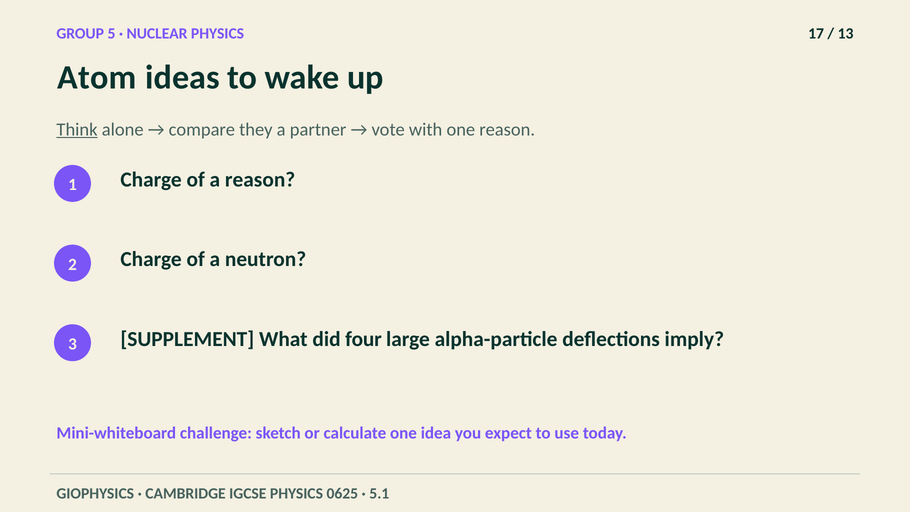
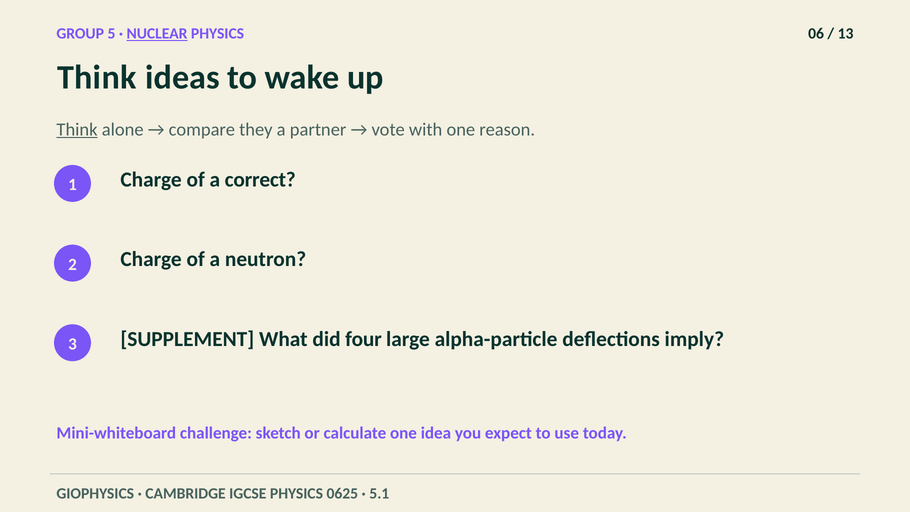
NUCLEAR underline: none -> present
17: 17 -> 06
Atom at (97, 77): Atom -> Think
a reason: reason -> correct
